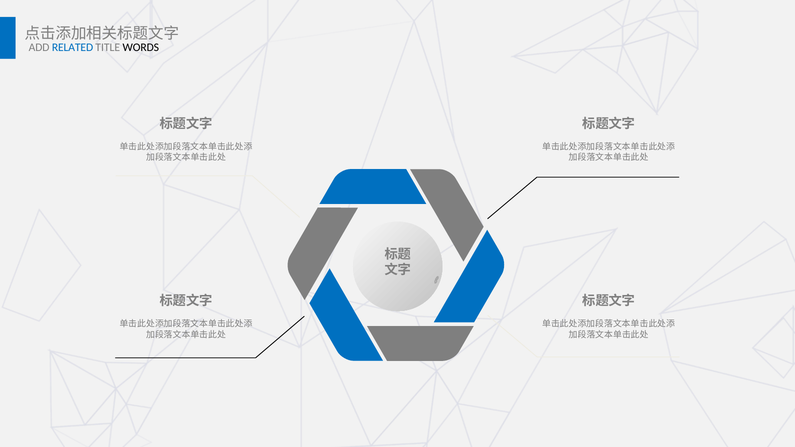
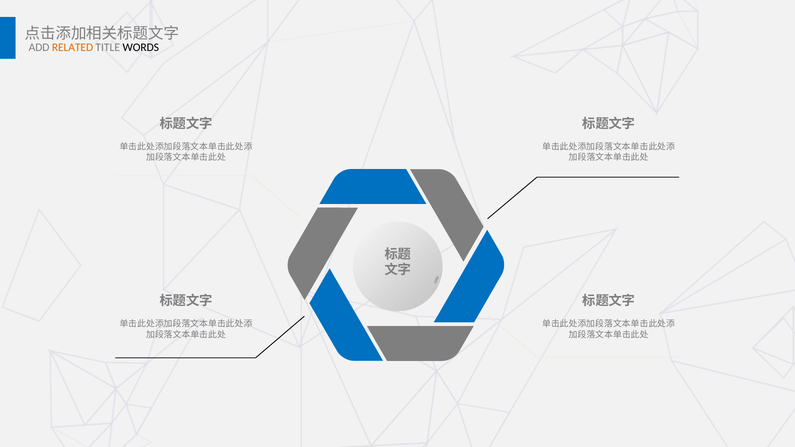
RELATED colour: blue -> orange
